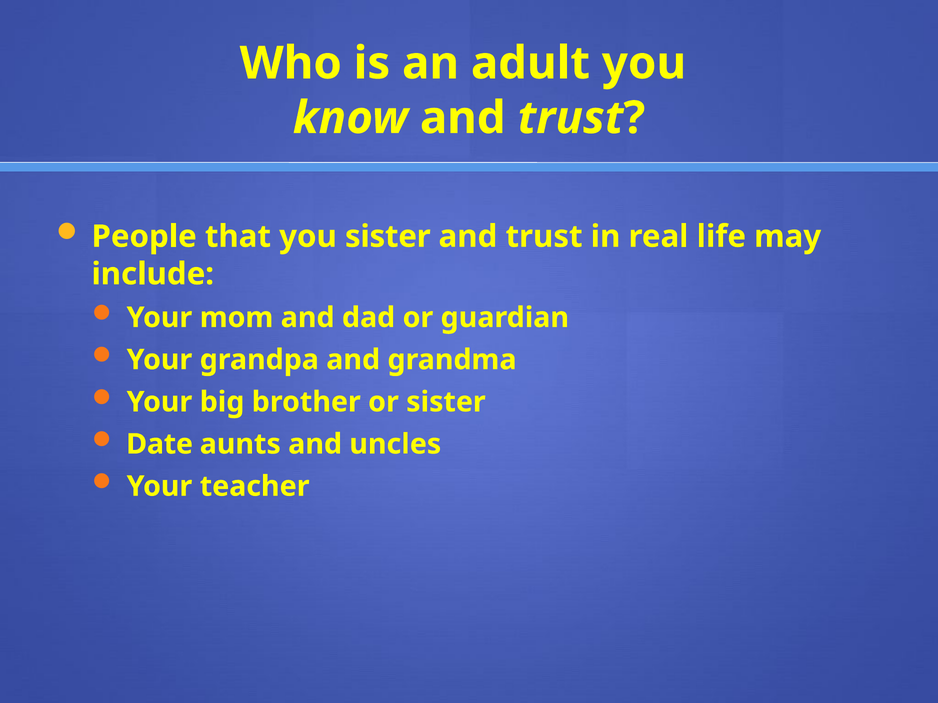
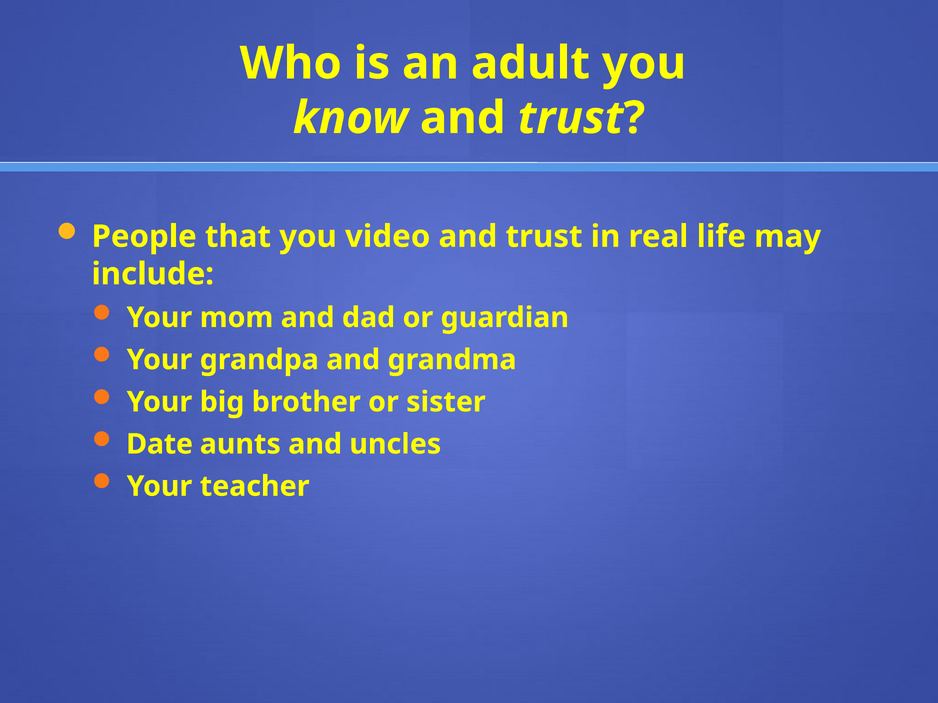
you sister: sister -> video
